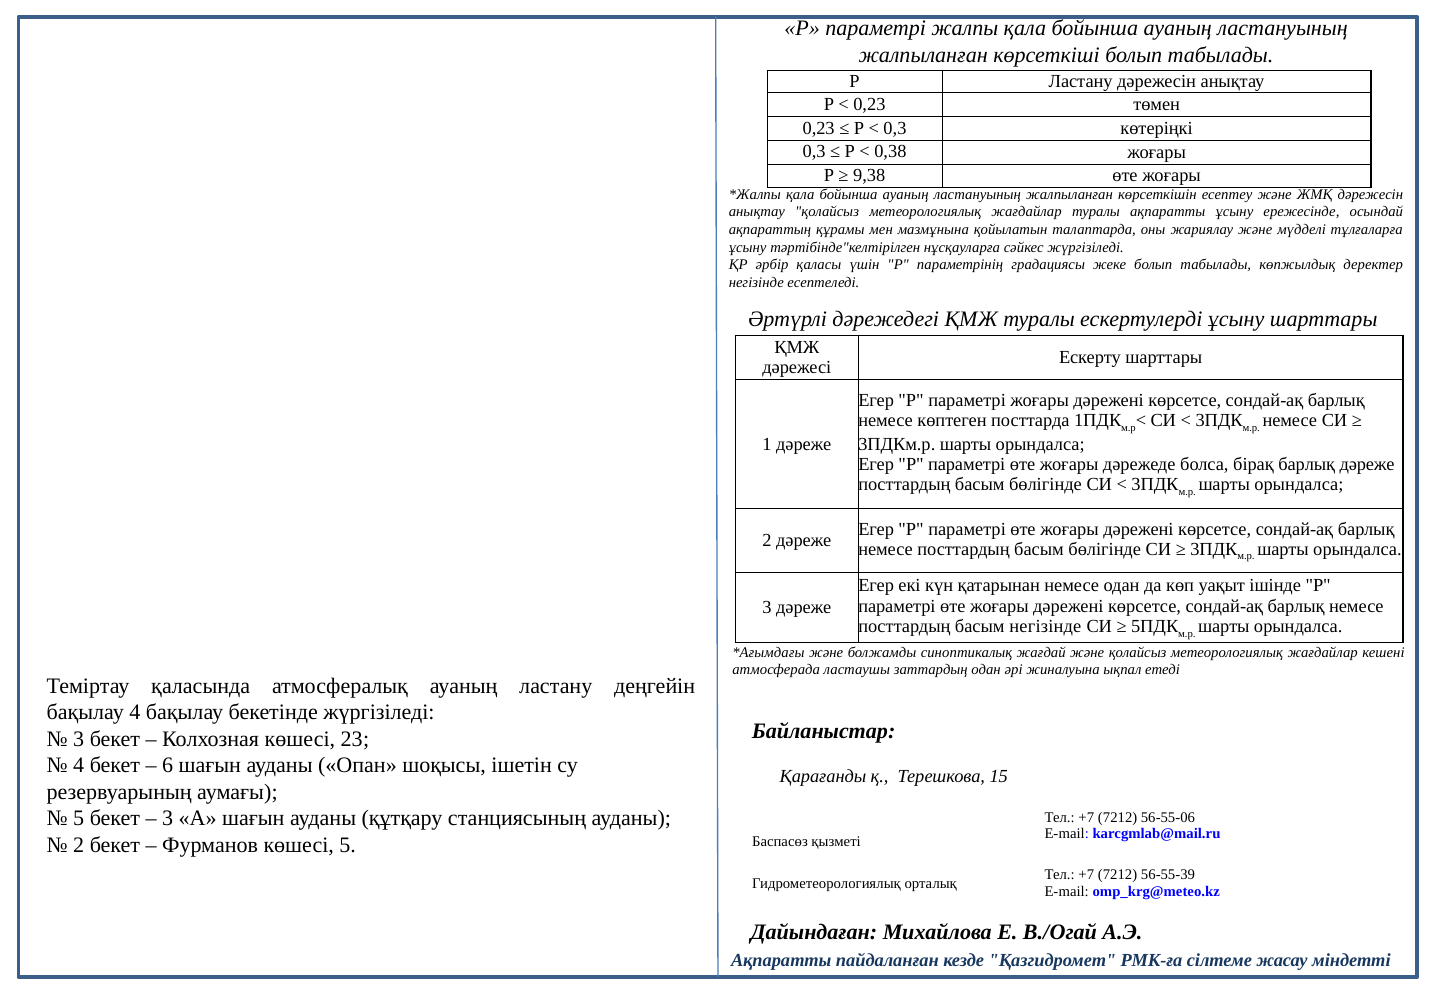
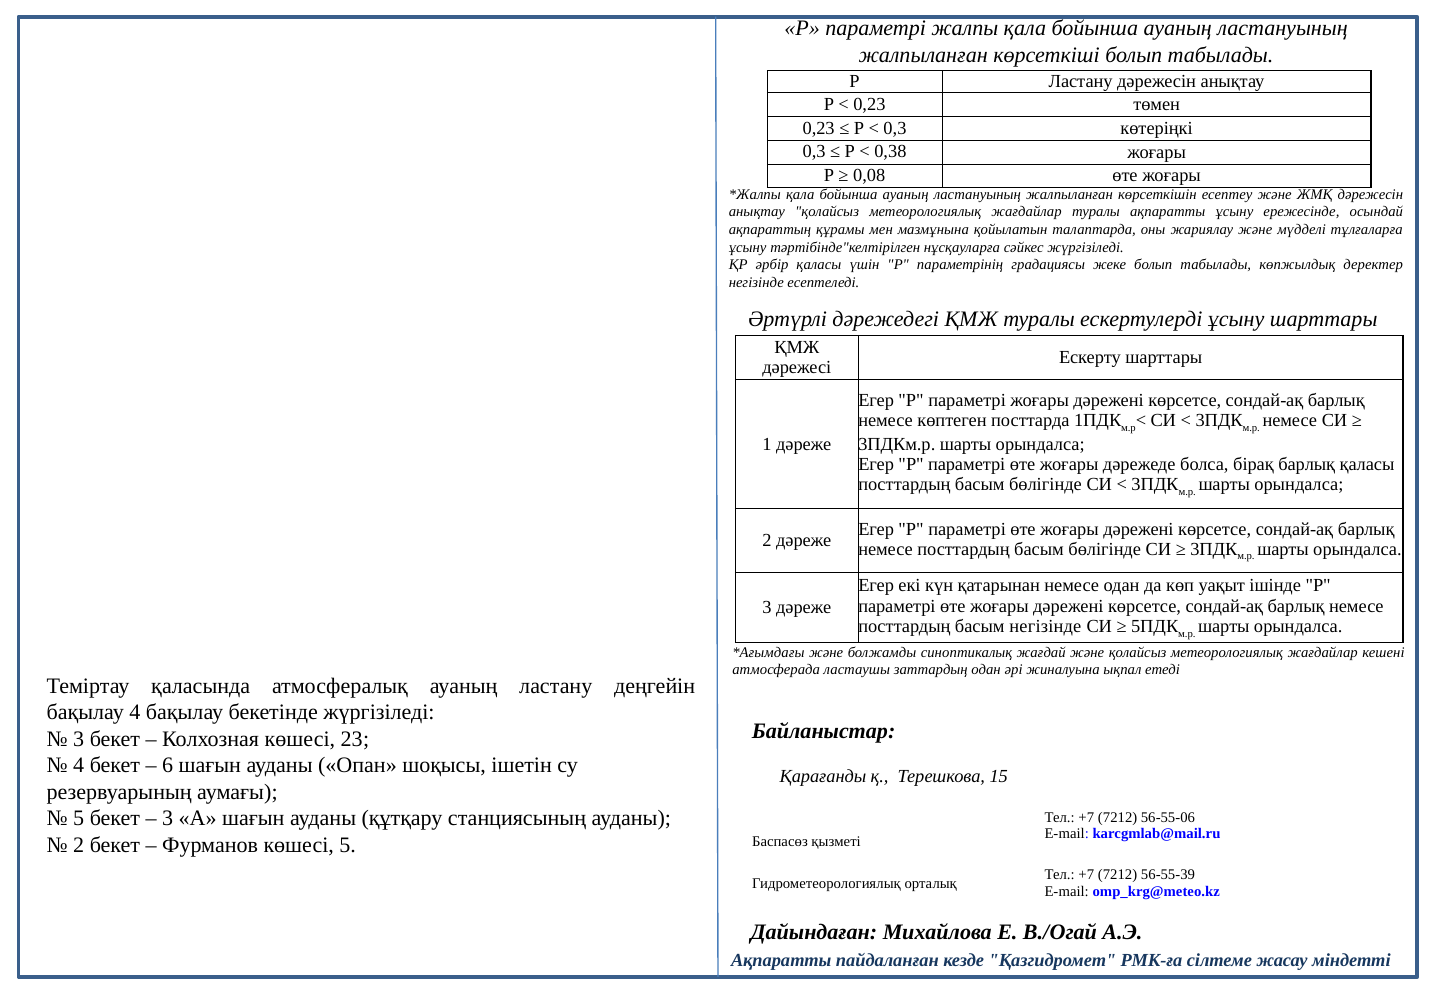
9,38: 9,38 -> 0,08
барлық дәреже: дәреже -> қаласы
